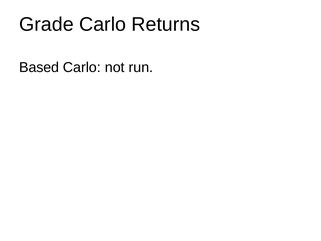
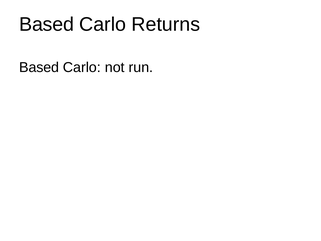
Grade at (46, 24): Grade -> Based
